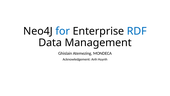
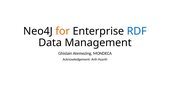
for colour: blue -> orange
